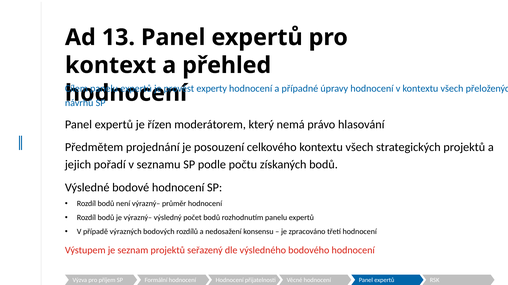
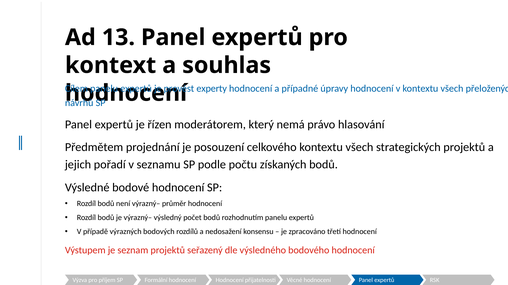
přehled: přehled -> souhlas
